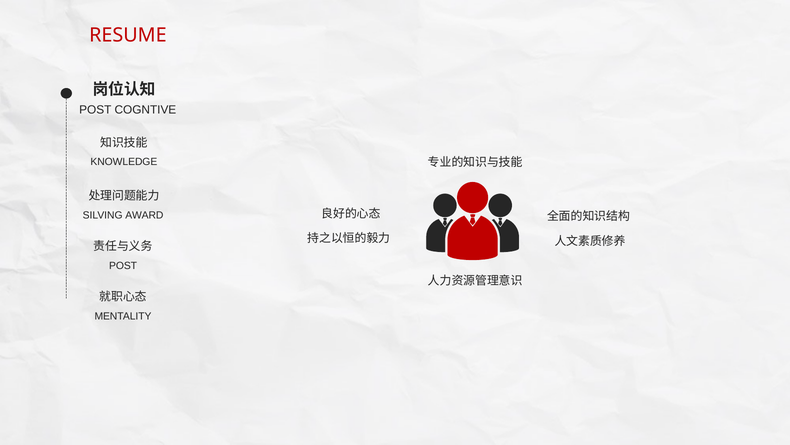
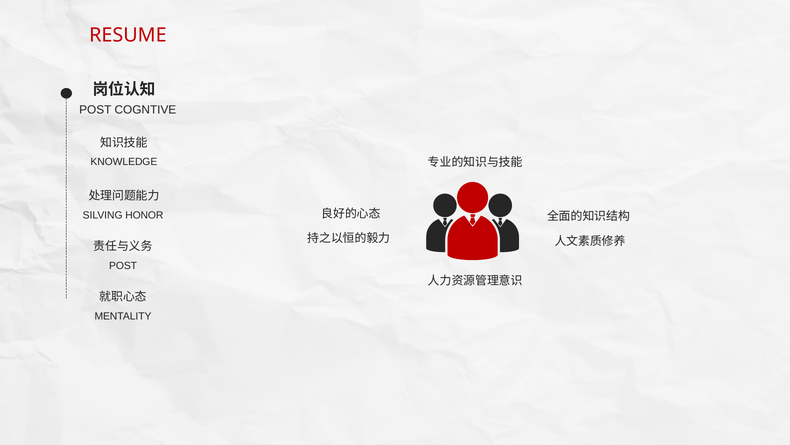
AWARD: AWARD -> HONOR
